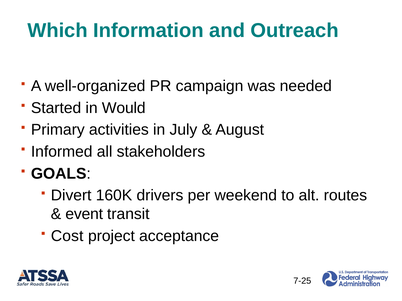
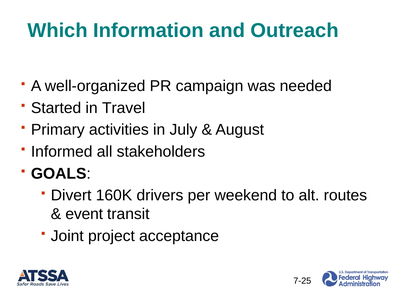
Would: Would -> Travel
Cost: Cost -> Joint
